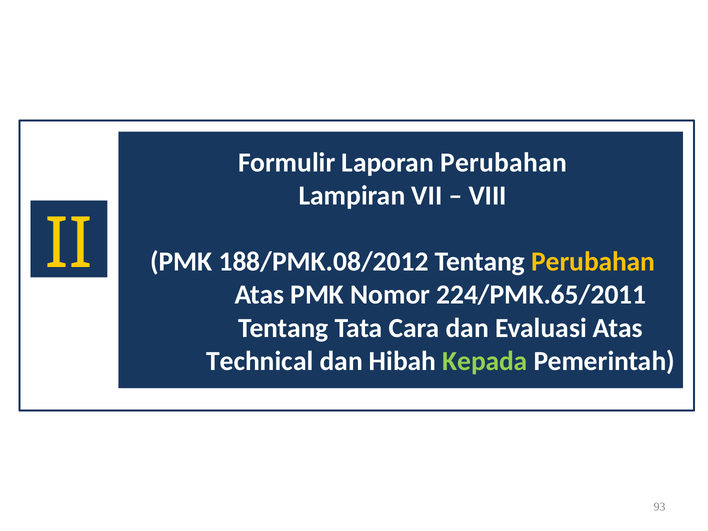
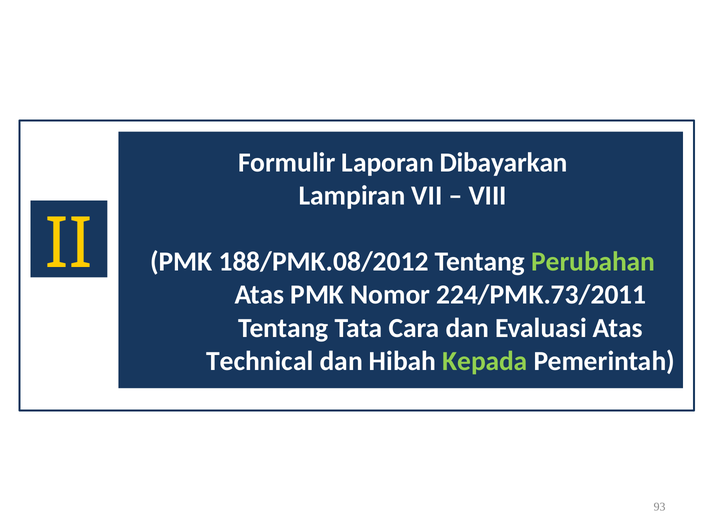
Laporan Perubahan: Perubahan -> Dibayarkan
Perubahan at (593, 262) colour: yellow -> light green
224/PMK.65/2011: 224/PMK.65/2011 -> 224/PMK.73/2011
